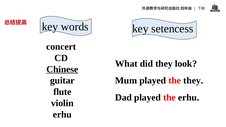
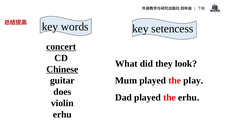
concert underline: none -> present
the they: they -> play
flute: flute -> does
